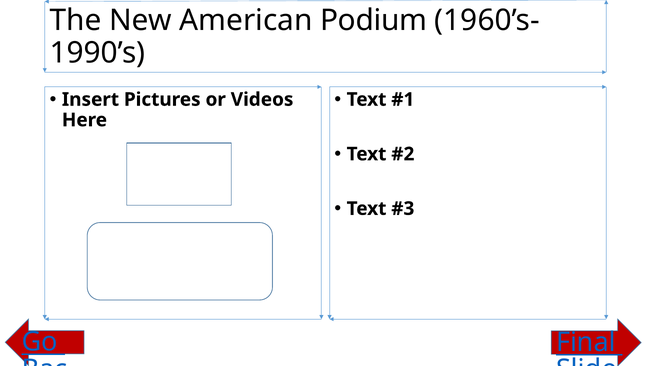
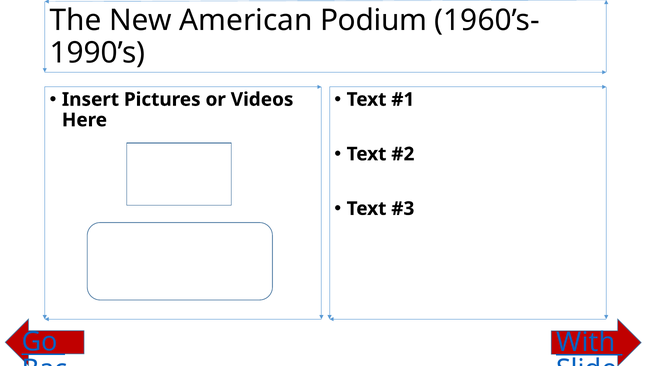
Final: Final -> With
